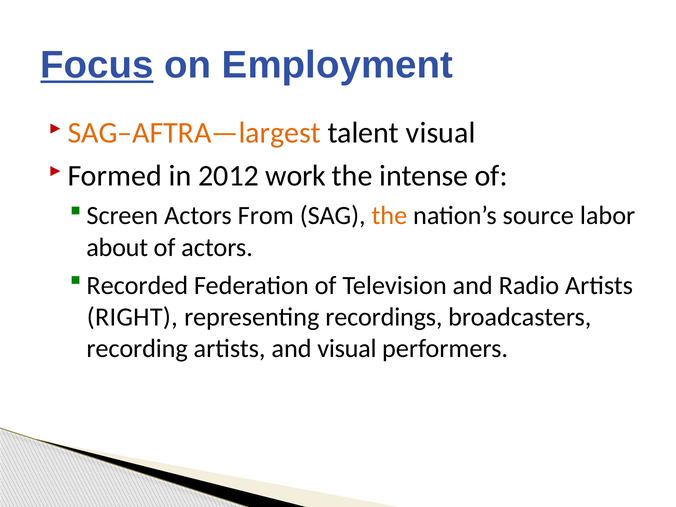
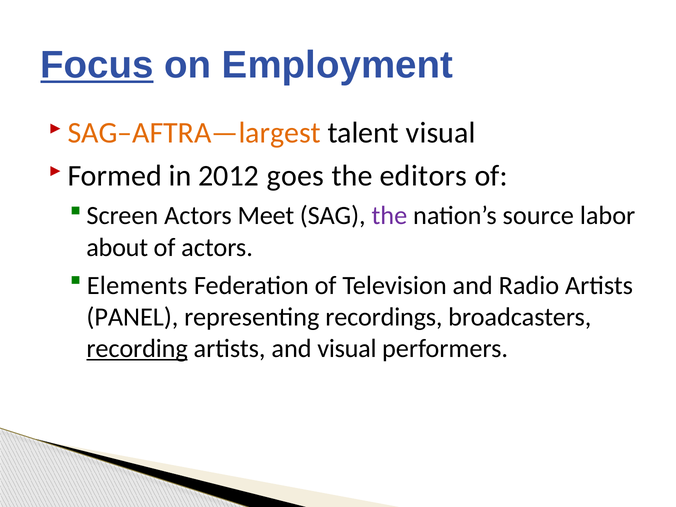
work: work -> goes
intense: intense -> editors
From: From -> Meet
the at (389, 216) colour: orange -> purple
Recorded: Recorded -> Elements
RIGHT: RIGHT -> PANEL
recording underline: none -> present
